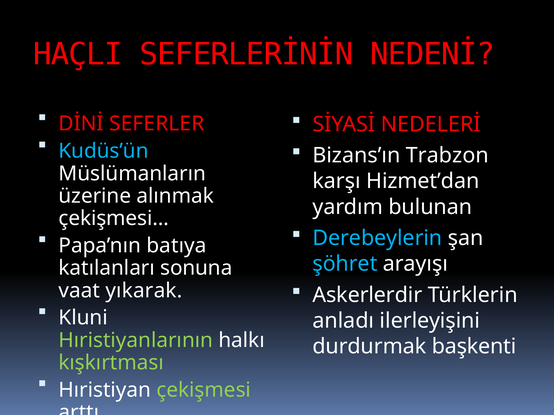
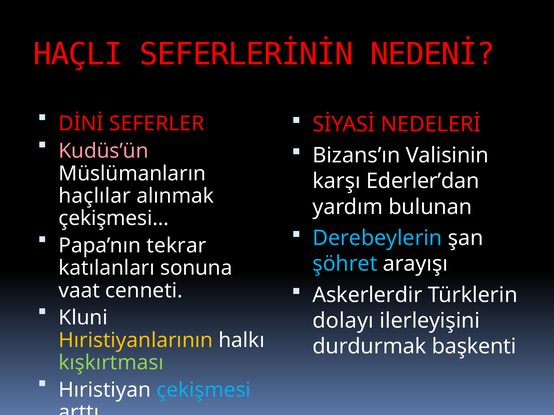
Kudüs’ün colour: light blue -> pink
Trabzon: Trabzon -> Valisinin
Hizmet’dan: Hizmet’dan -> Ederler’dan
üzerine: üzerine -> haçlılar
batıya: batıya -> tekrar
yıkarak: yıkarak -> cenneti
anladı: anladı -> dolayı
Hıristiyanlarının colour: light green -> yellow
çekişmesi colour: light green -> light blue
